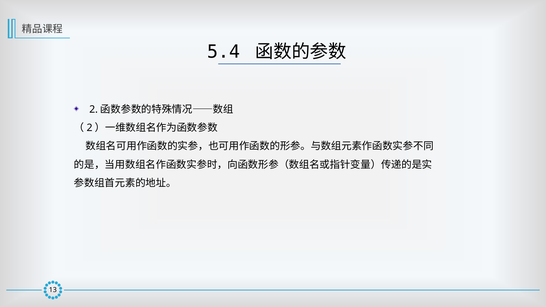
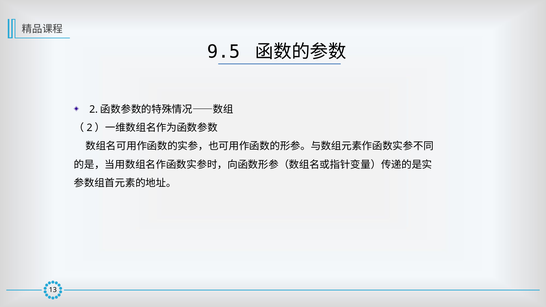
5.4: 5.4 -> 9.5
